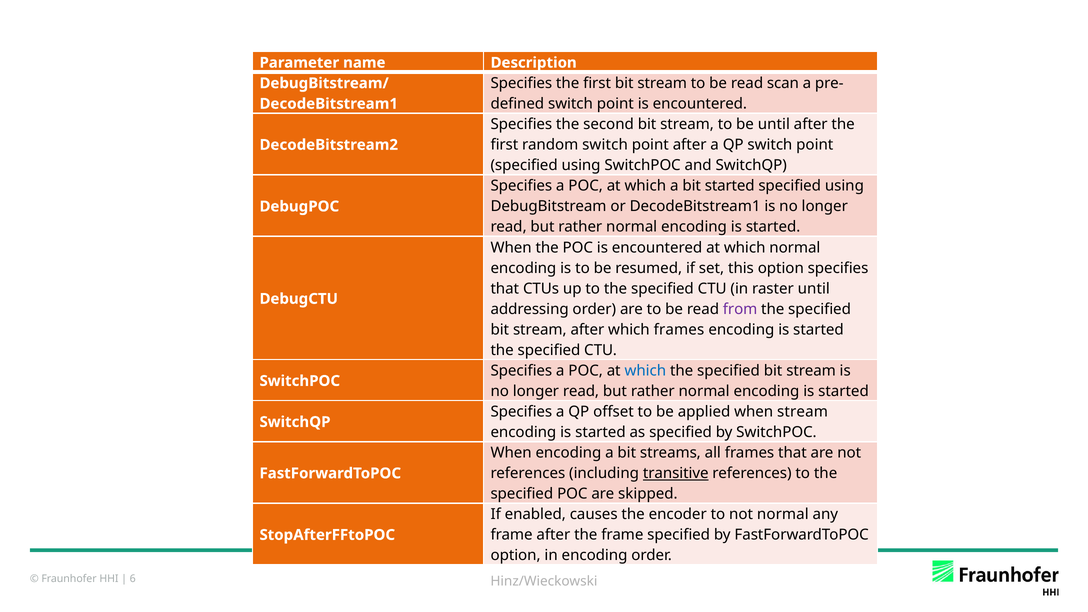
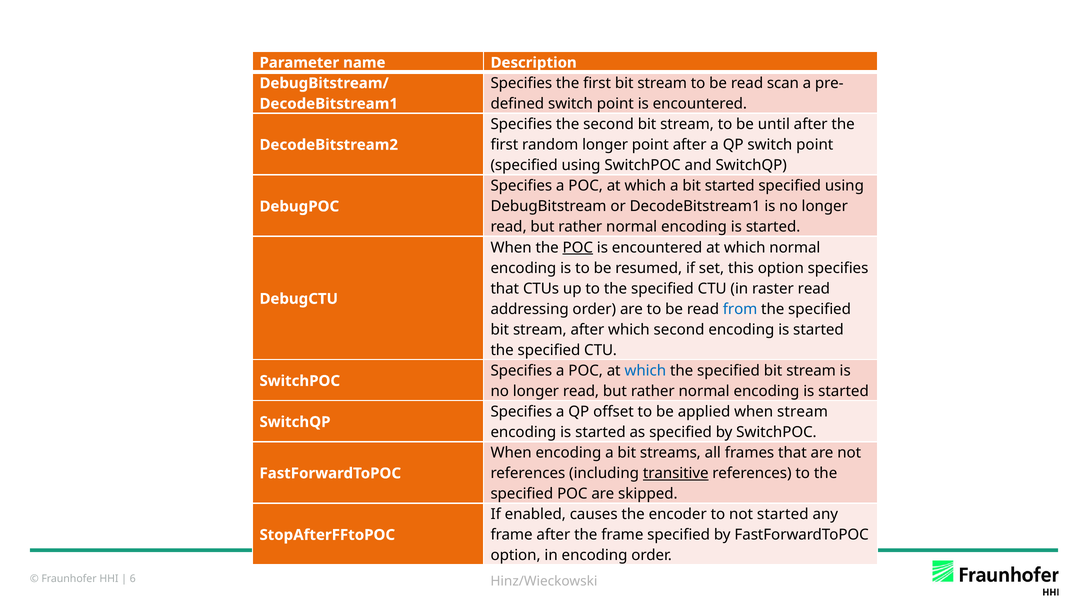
random switch: switch -> longer
POC at (578, 248) underline: none -> present
raster until: until -> read
from colour: purple -> blue
which frames: frames -> second
not normal: normal -> started
